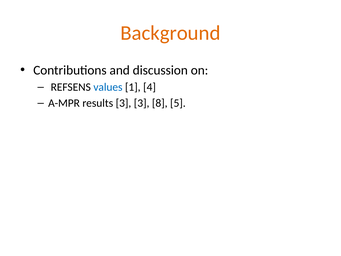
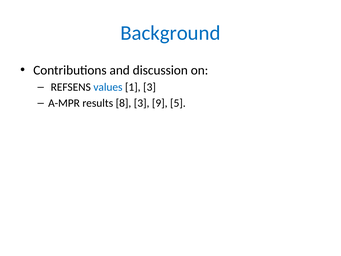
Background colour: orange -> blue
1 4: 4 -> 3
results 3: 3 -> 8
8: 8 -> 9
